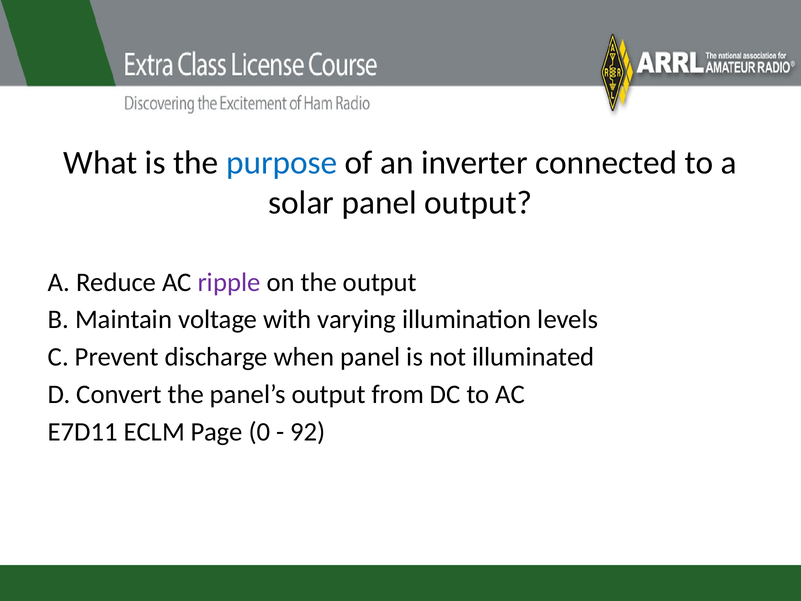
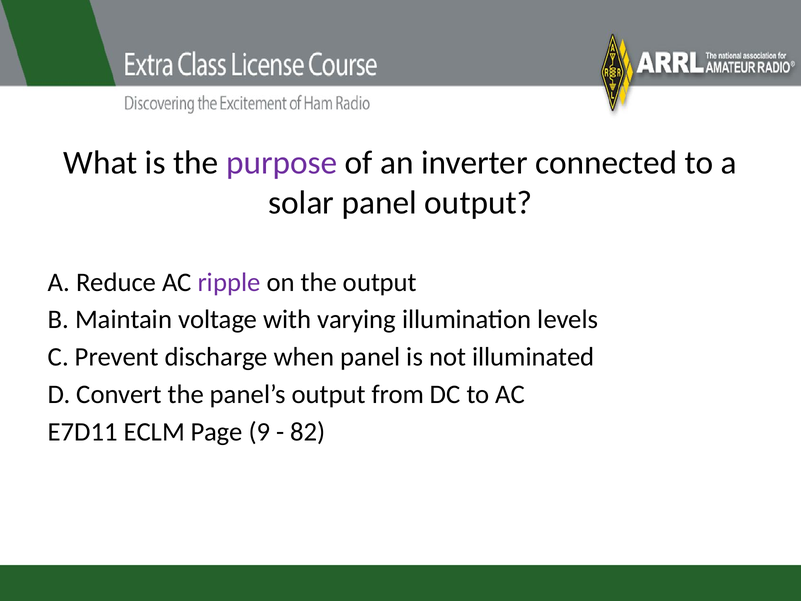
purpose colour: blue -> purple
0: 0 -> 9
92: 92 -> 82
